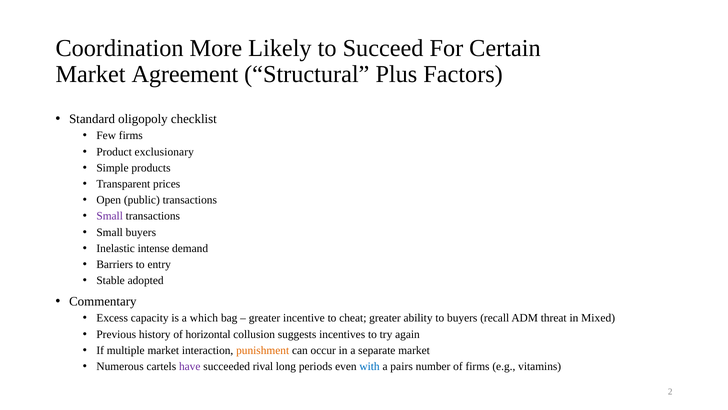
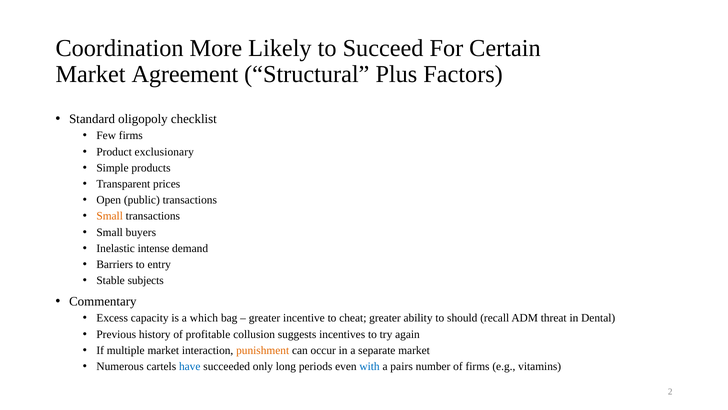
Small at (110, 216) colour: purple -> orange
adopted: adopted -> subjects
to buyers: buyers -> should
Mixed: Mixed -> Dental
horizontal: horizontal -> profitable
have colour: purple -> blue
rival: rival -> only
